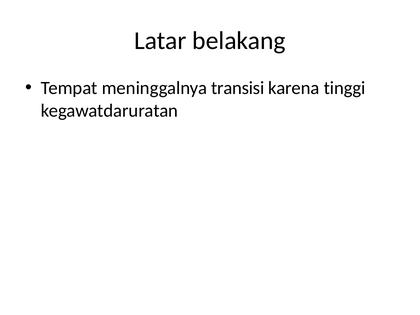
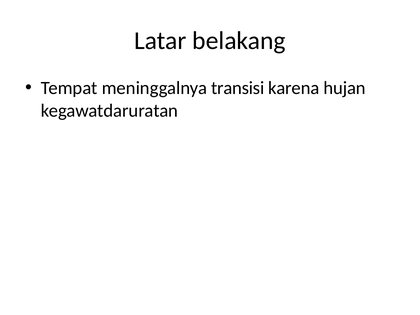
tinggi: tinggi -> hujan
